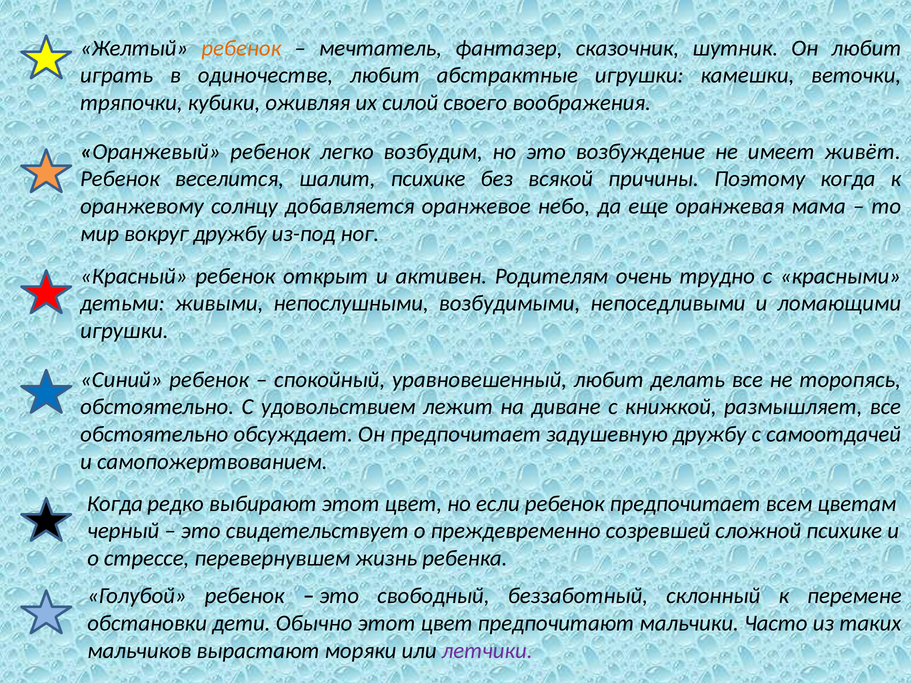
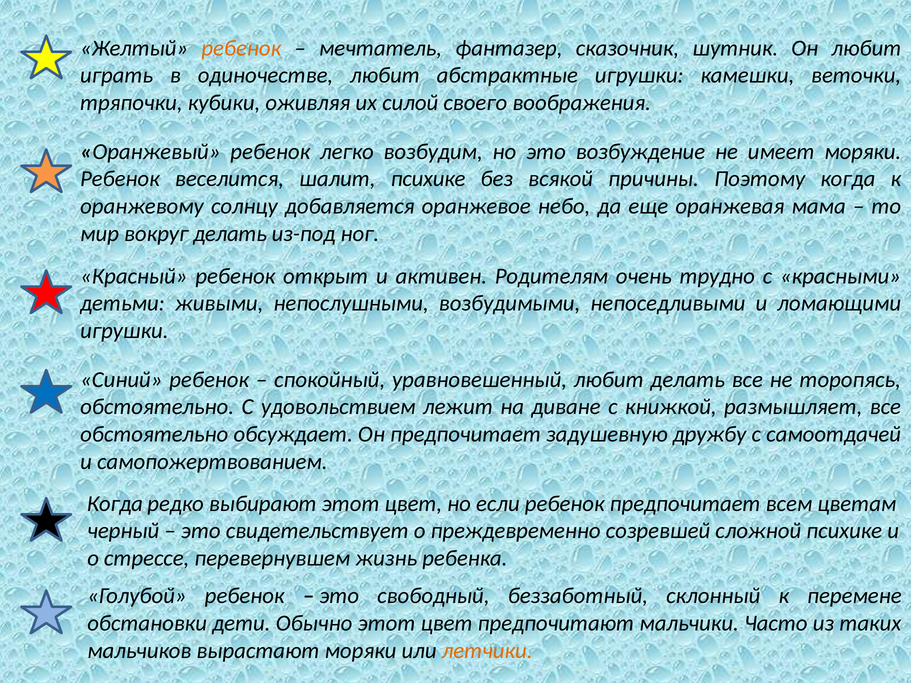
имеет живёт: живёт -> моряки
вокруг дружбу: дружбу -> делать
летчики colour: purple -> orange
